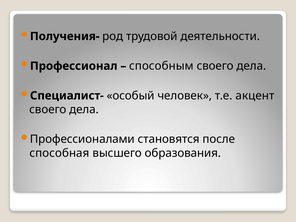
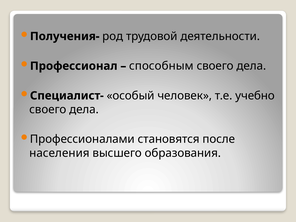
акцент: акцент -> учебно
способная: способная -> населения
